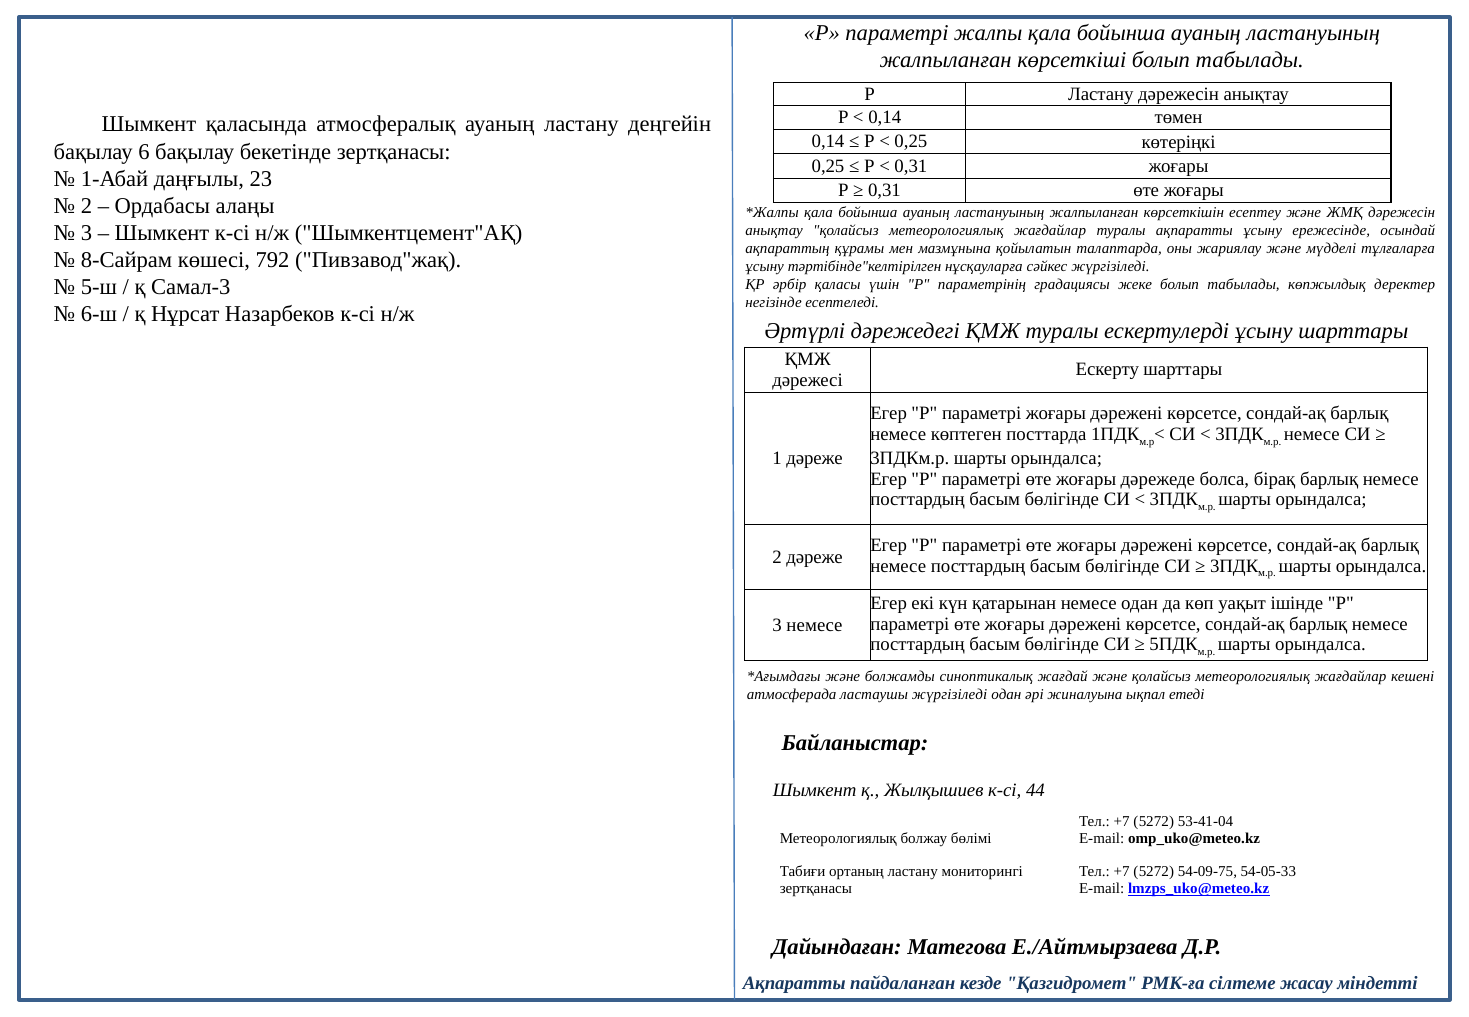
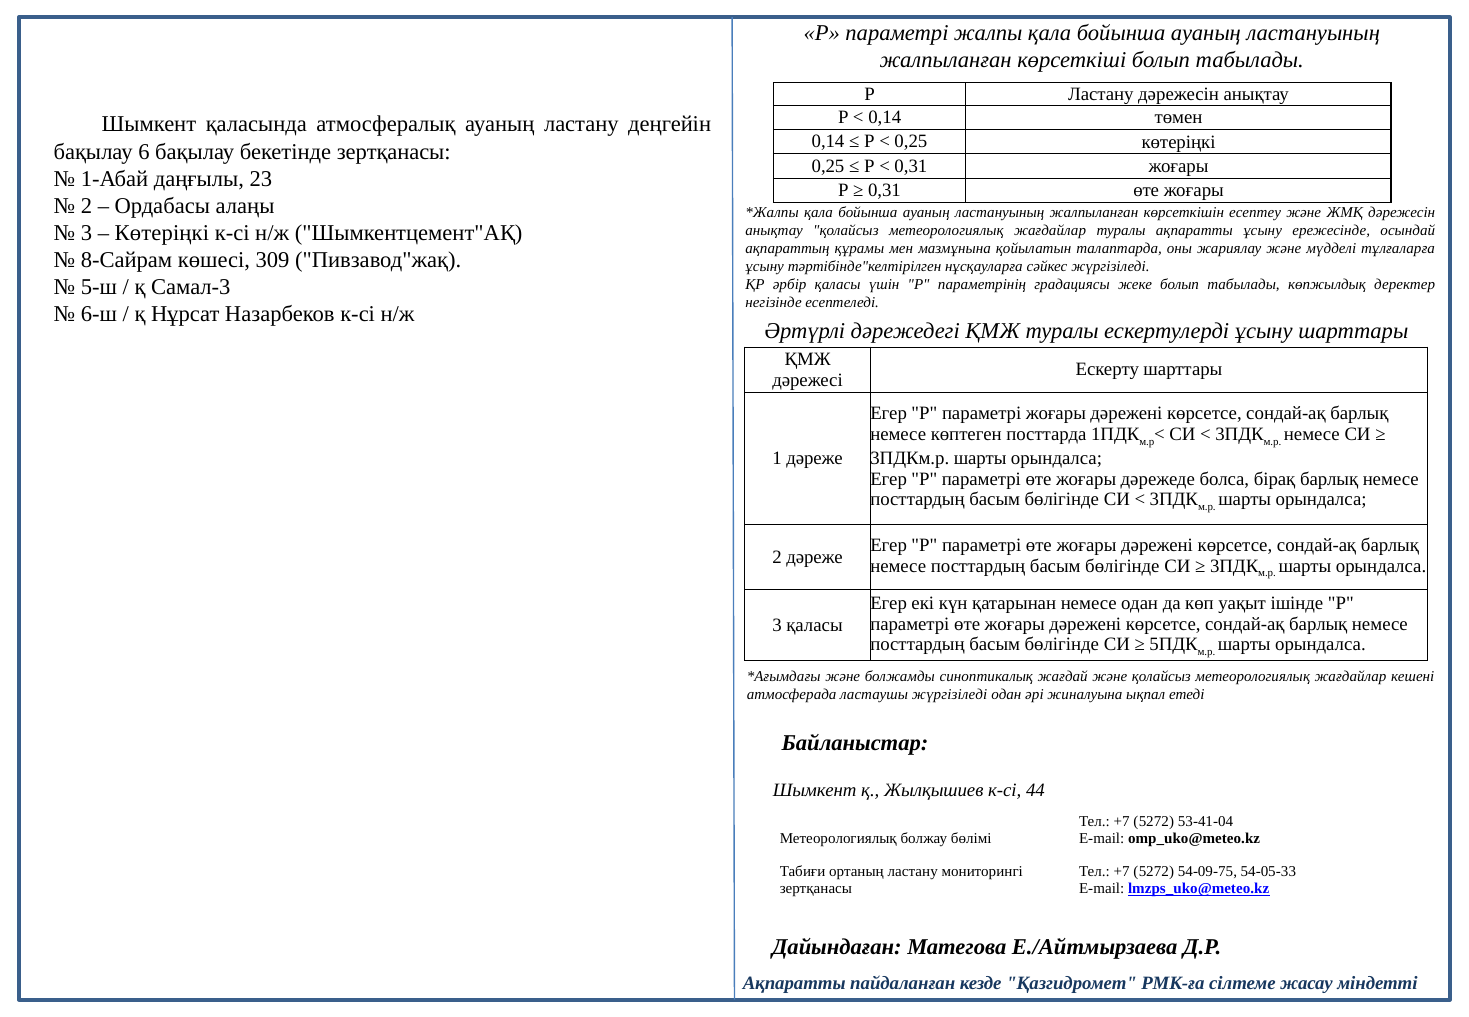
Шымкент at (162, 233): Шымкент -> Көтеріңкі
792: 792 -> 309
3 немесе: немесе -> қаласы
